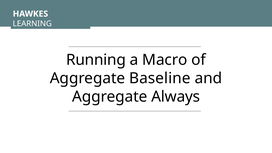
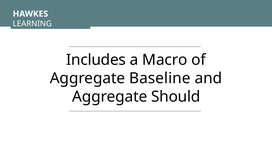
Running: Running -> Includes
Always: Always -> Should
